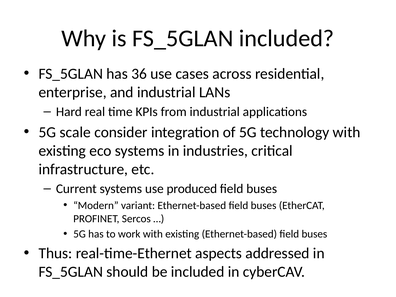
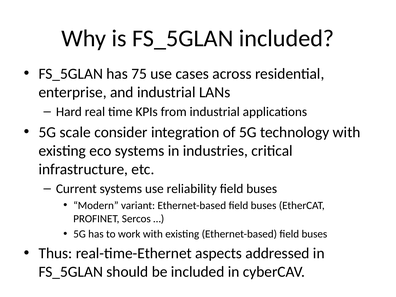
36: 36 -> 75
produced: produced -> reliability
